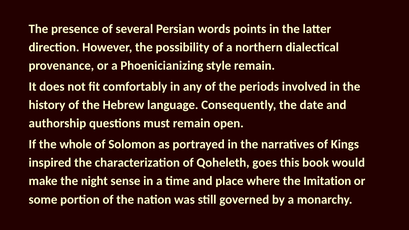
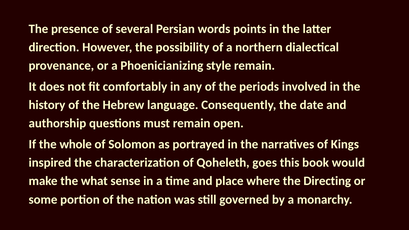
night: night -> what
Imitation: Imitation -> Directing
